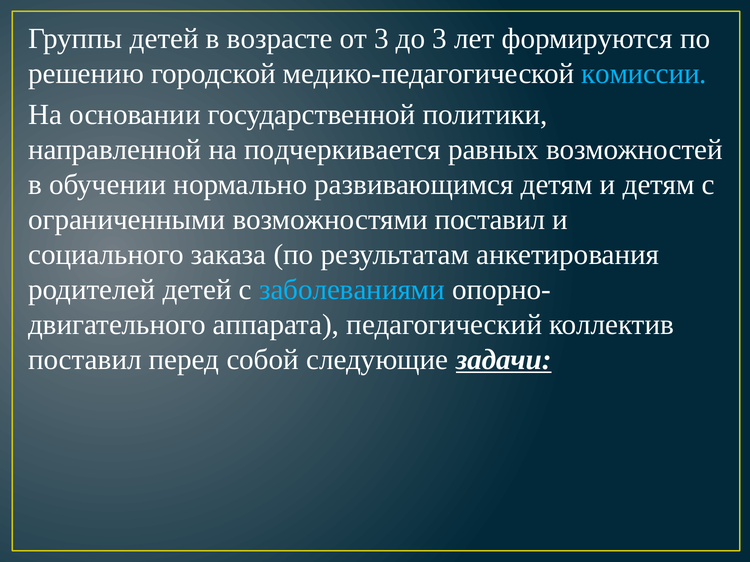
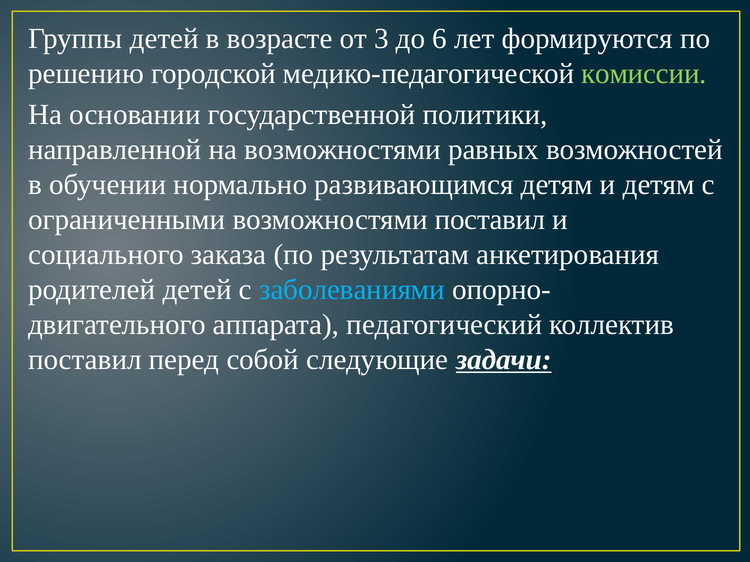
до 3: 3 -> 6
комиссии colour: light blue -> light green
на подчеркивается: подчеркивается -> возможностями
